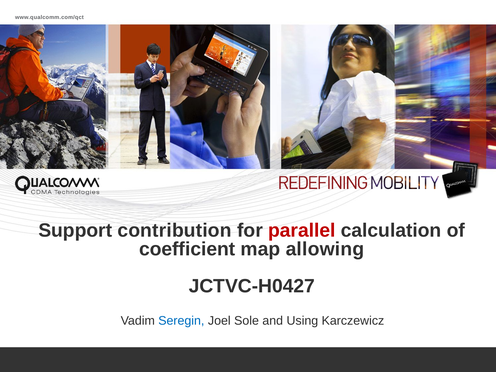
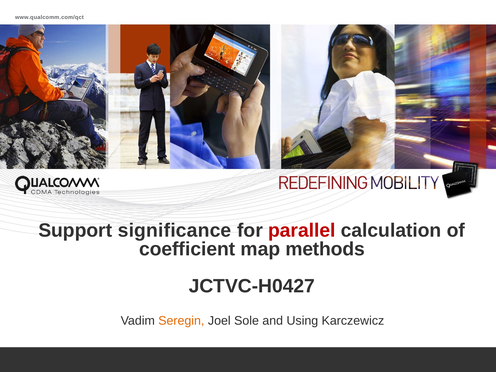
contribution: contribution -> significance
allowing: allowing -> methods
Seregin colour: blue -> orange
